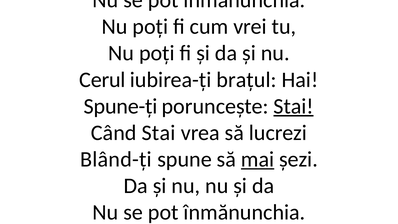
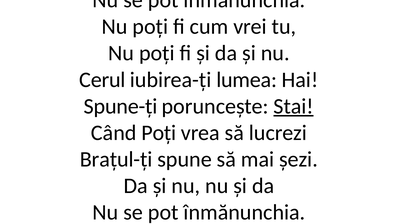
brațul: brațul -> lumea
Când Stai: Stai -> Poți
Blând-ți: Blând-ți -> Brațul-ți
mai underline: present -> none
